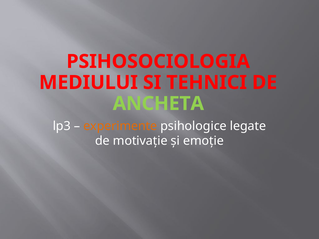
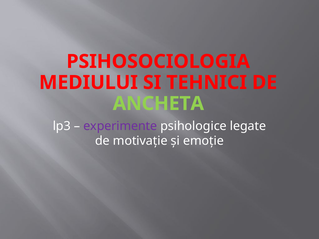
experimente colour: orange -> purple
